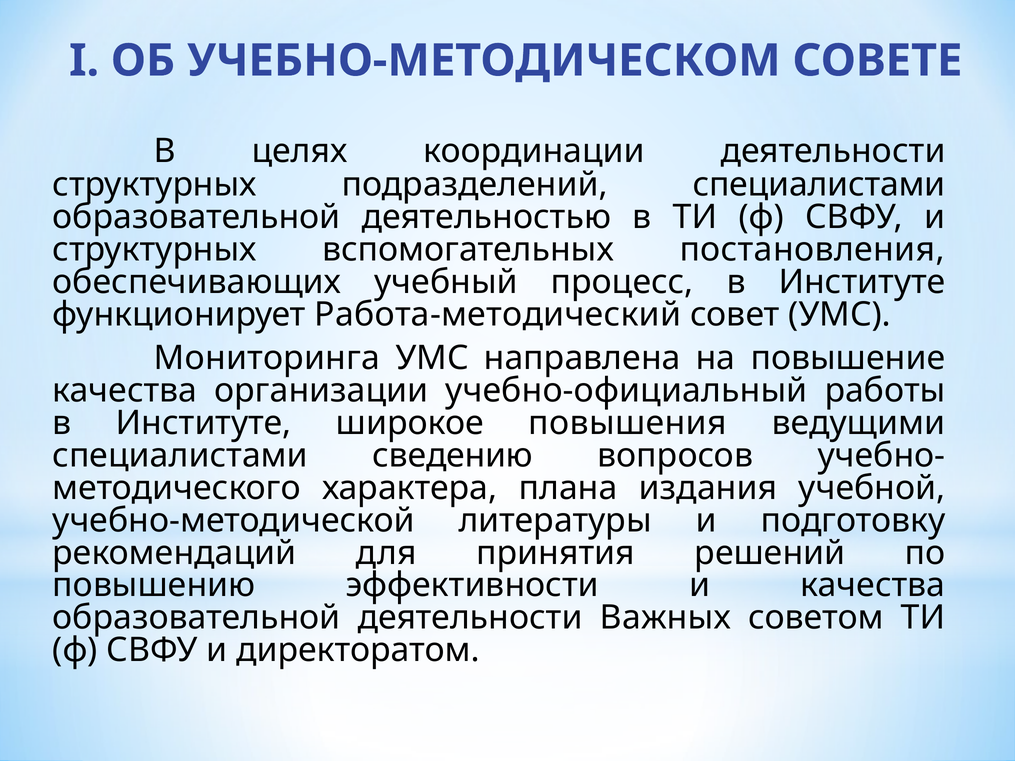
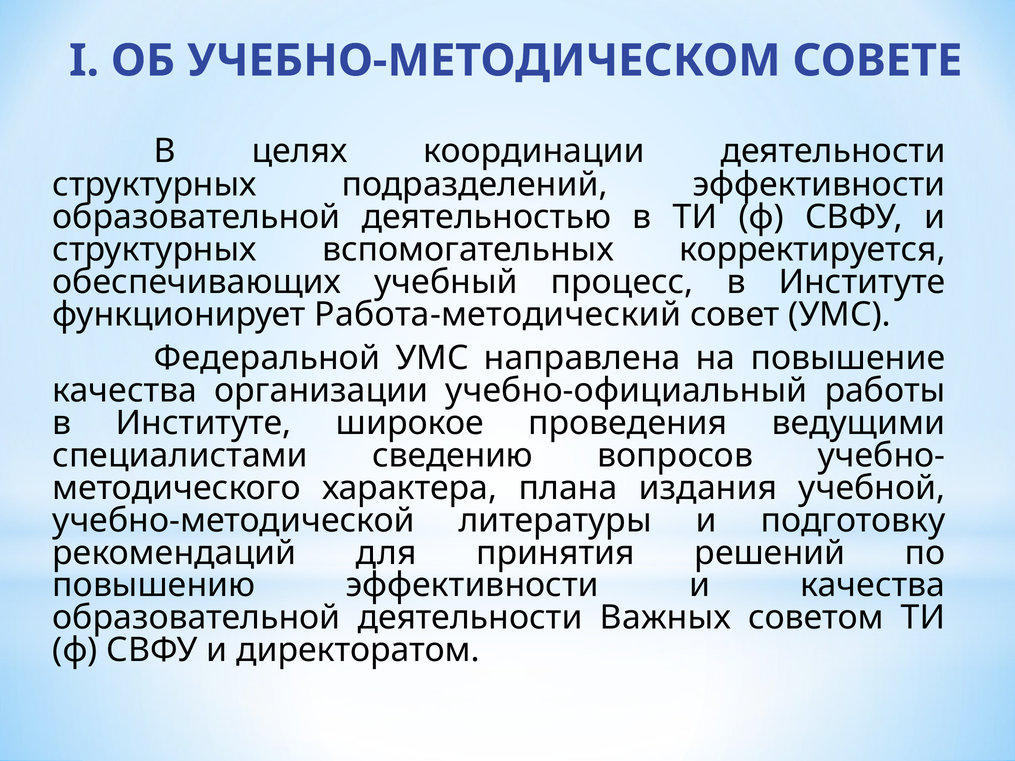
подразделений специалистами: специалистами -> эффективности
постановления: постановления -> корректируется
Мониторинга: Мониторинга -> Федеральной
повышения: повышения -> проведения
